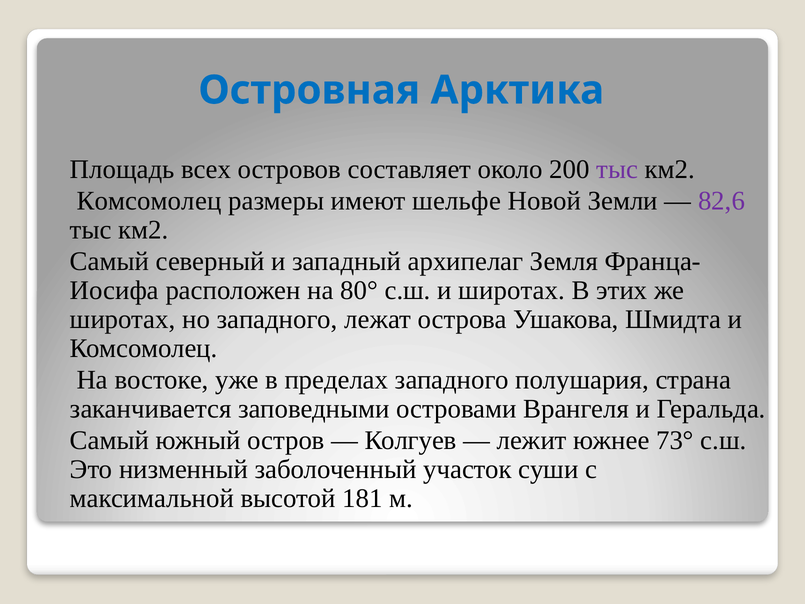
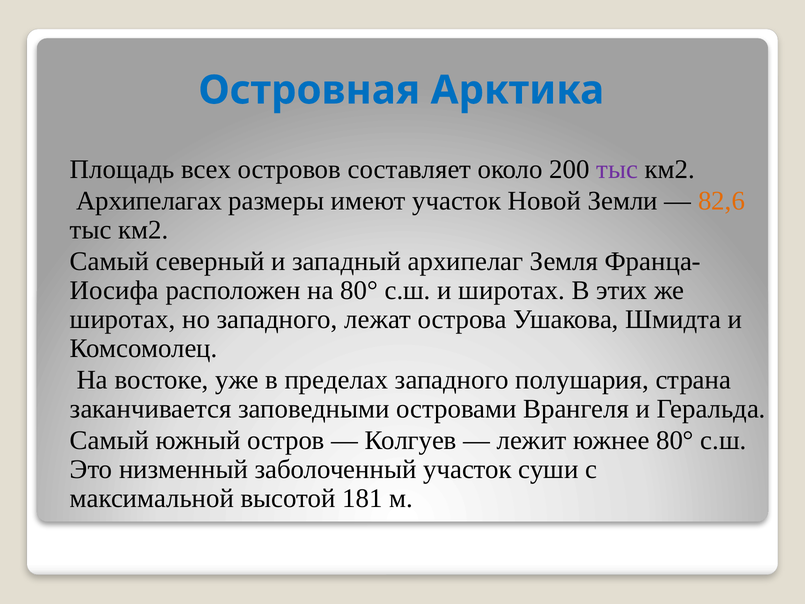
Комсомолец at (149, 201): Комсомолец -> Архипелагах
имеют шельфе: шельфе -> участок
82,6 colour: purple -> orange
южнее 73°: 73° -> 80°
